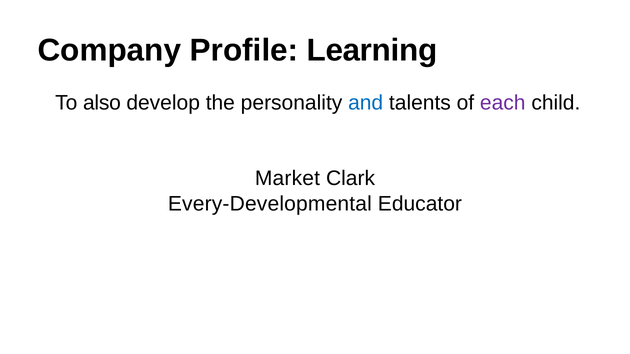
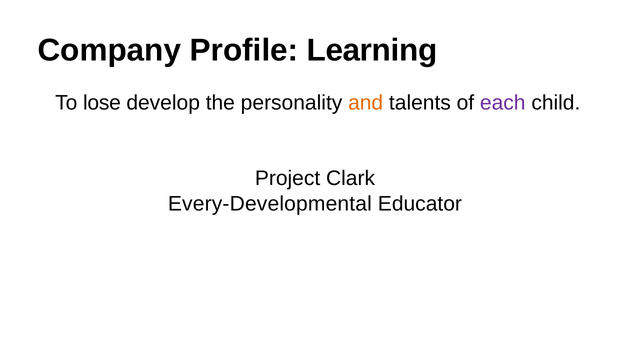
also: also -> lose
and colour: blue -> orange
Market: Market -> Project
